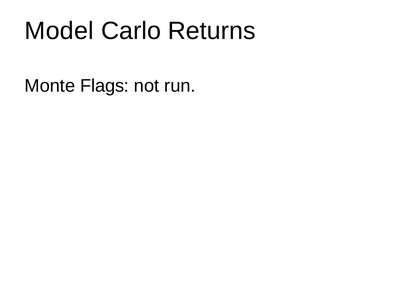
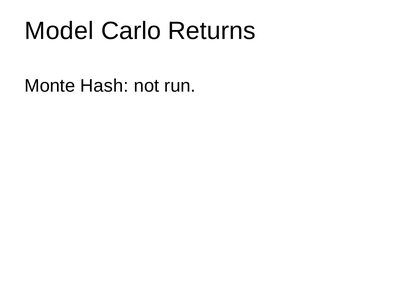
Flags: Flags -> Hash
